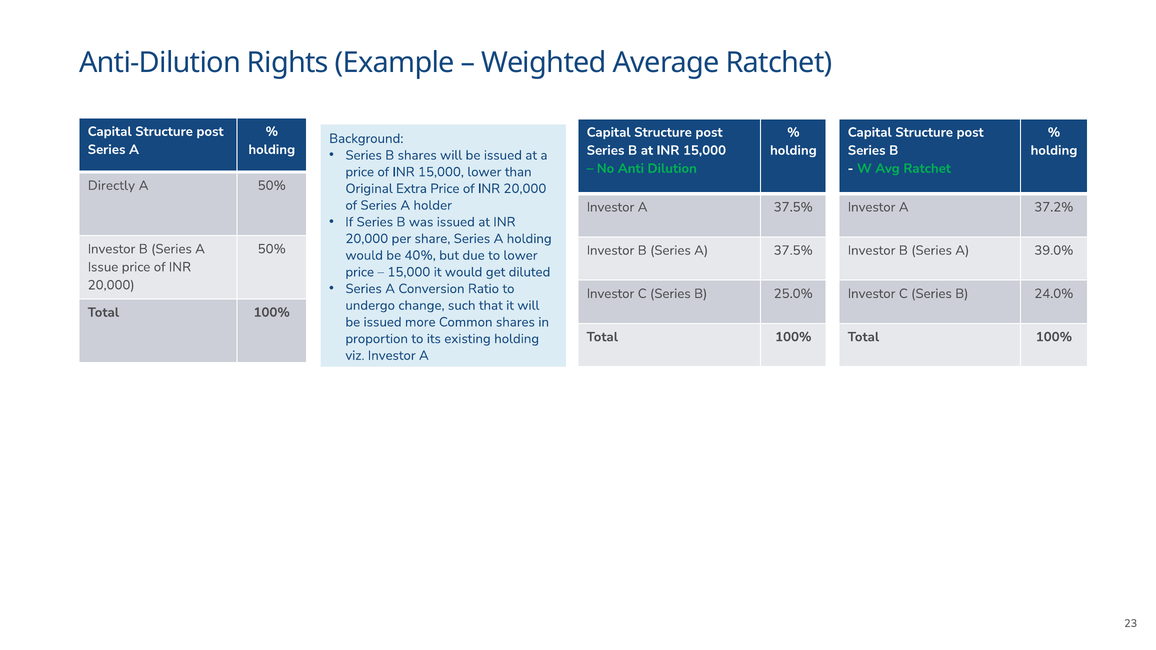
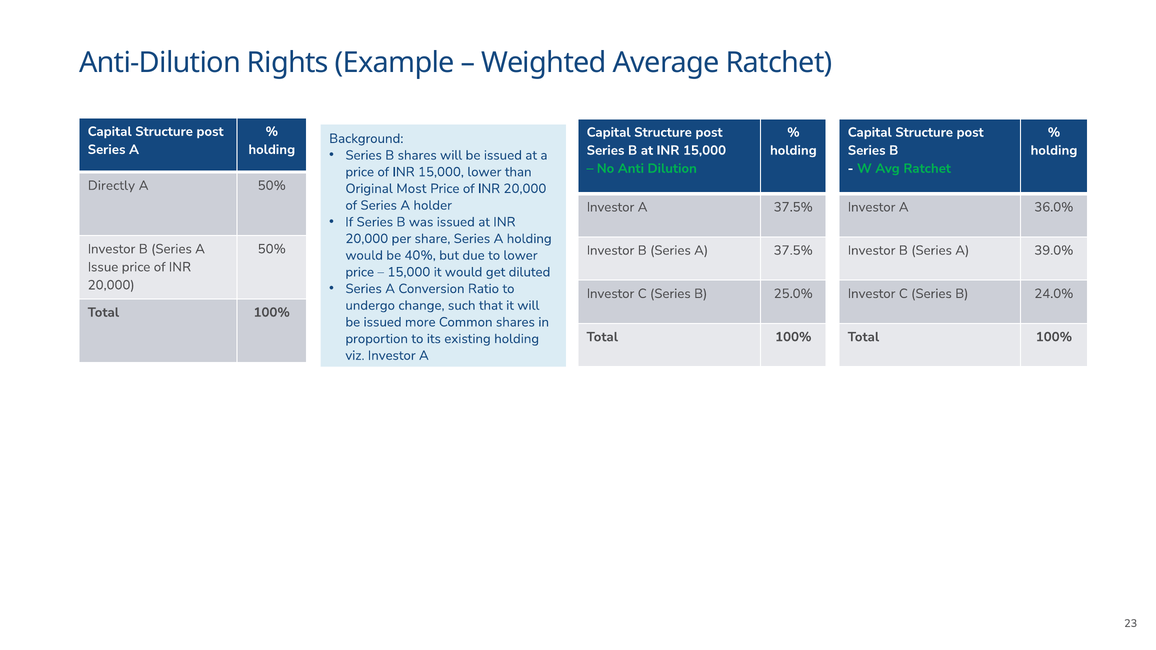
Extra: Extra -> Most
37.2%: 37.2% -> 36.0%
